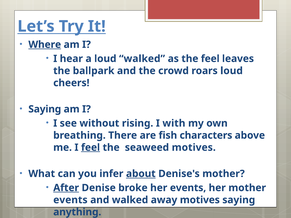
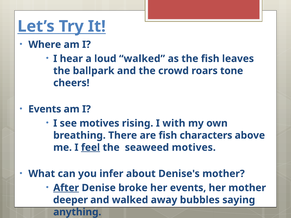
Where underline: present -> none
the feel: feel -> fish
roars loud: loud -> tone
Saying at (45, 109): Saying -> Events
see without: without -> motives
about underline: present -> none
events at (70, 200): events -> deeper
away motives: motives -> bubbles
